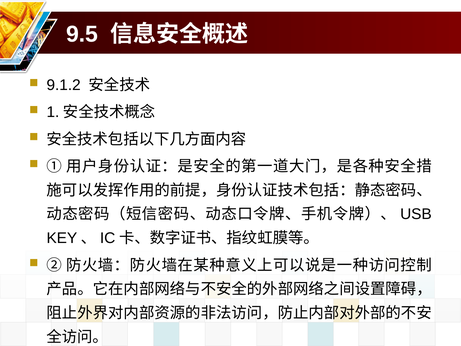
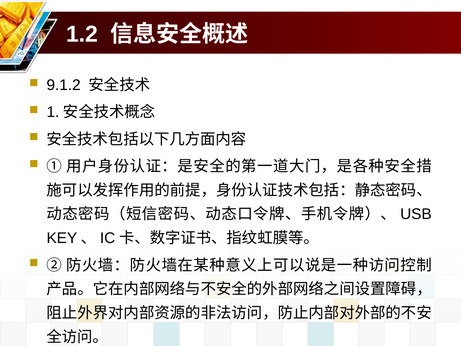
9.5: 9.5 -> 1.2
